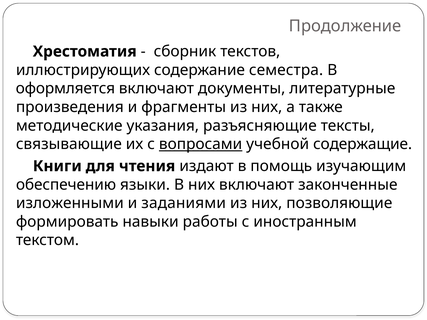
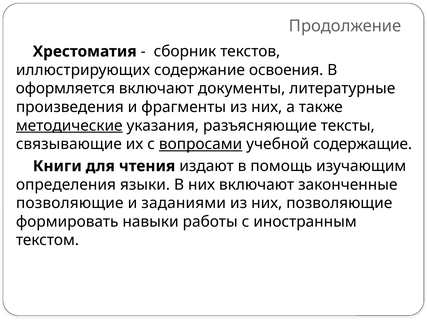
семестра: семестра -> освоения
методические underline: none -> present
обеспечению: обеспечению -> определения
изложенными at (70, 203): изложенными -> позволяющие
